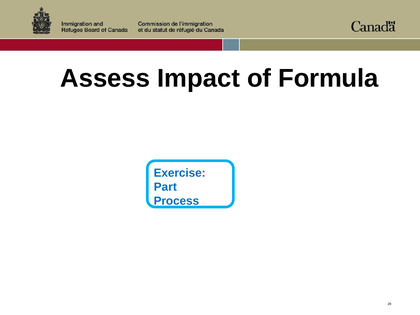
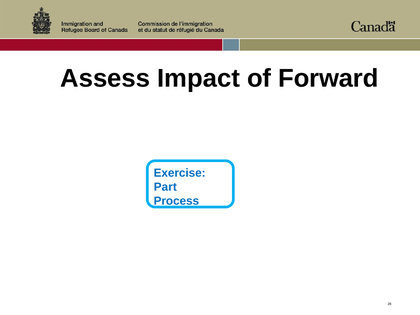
Formula: Formula -> Forward
